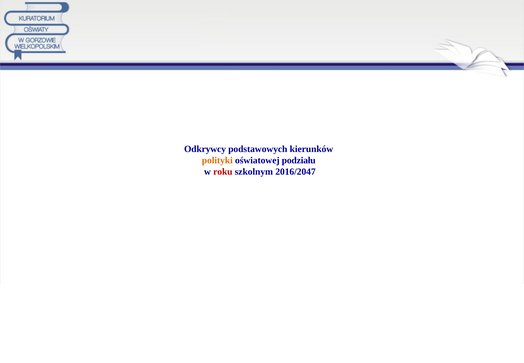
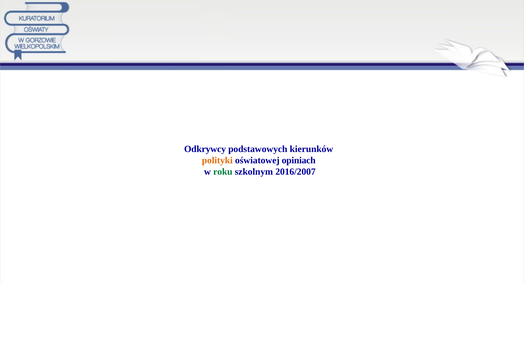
podziału: podziału -> opiniach
roku colour: red -> green
2016/2047: 2016/2047 -> 2016/2007
